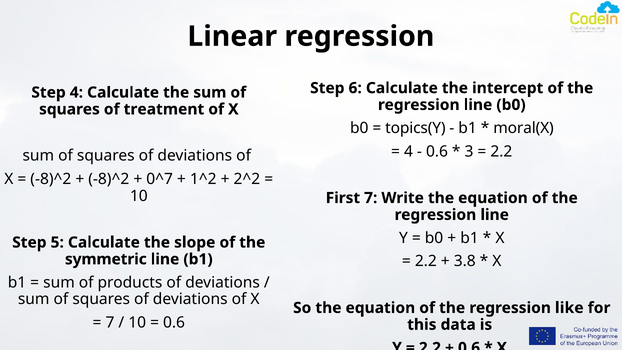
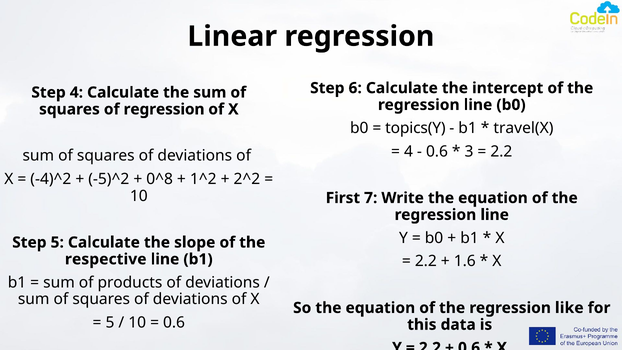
of treatment: treatment -> regression
moral(X: moral(X -> travel(X
-8)^2 at (51, 179): -8)^2 -> -4)^2
-8)^2 at (109, 179): -8)^2 -> -5)^2
0^7: 0^7 -> 0^8
symmetric: symmetric -> respective
3.8: 3.8 -> 1.6
7 at (110, 322): 7 -> 5
